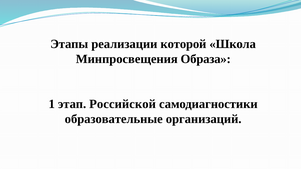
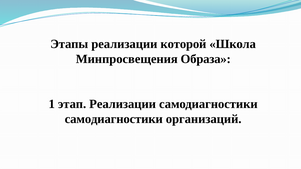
этап Российской: Российской -> Реализации
образовательные at (114, 119): образовательные -> самодиагностики
